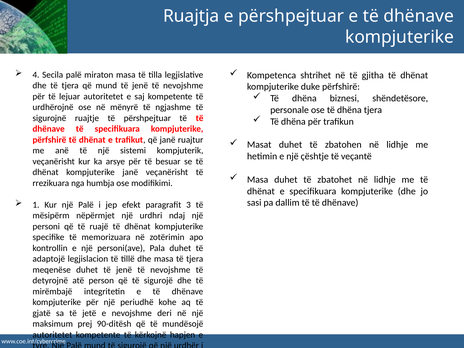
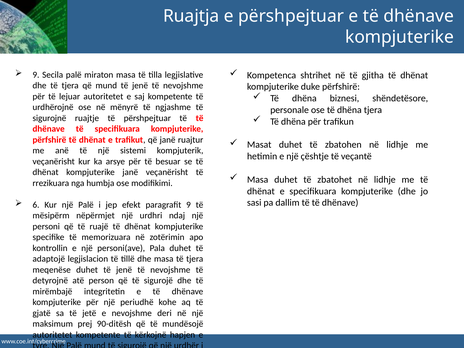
4 at (36, 75): 4 -> 9
1: 1 -> 6
paragrafit 3: 3 -> 9
